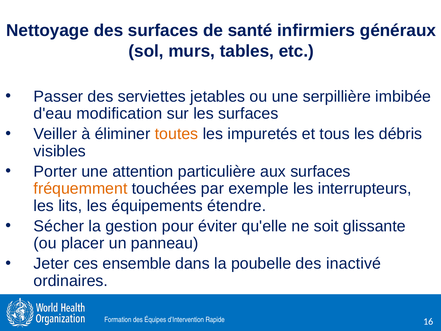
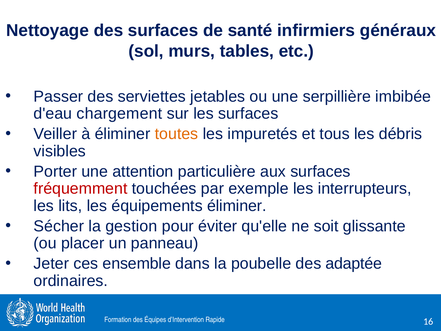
modification: modification -> chargement
fréquemment colour: orange -> red
équipements étendre: étendre -> éliminer
inactivé: inactivé -> adaptée
